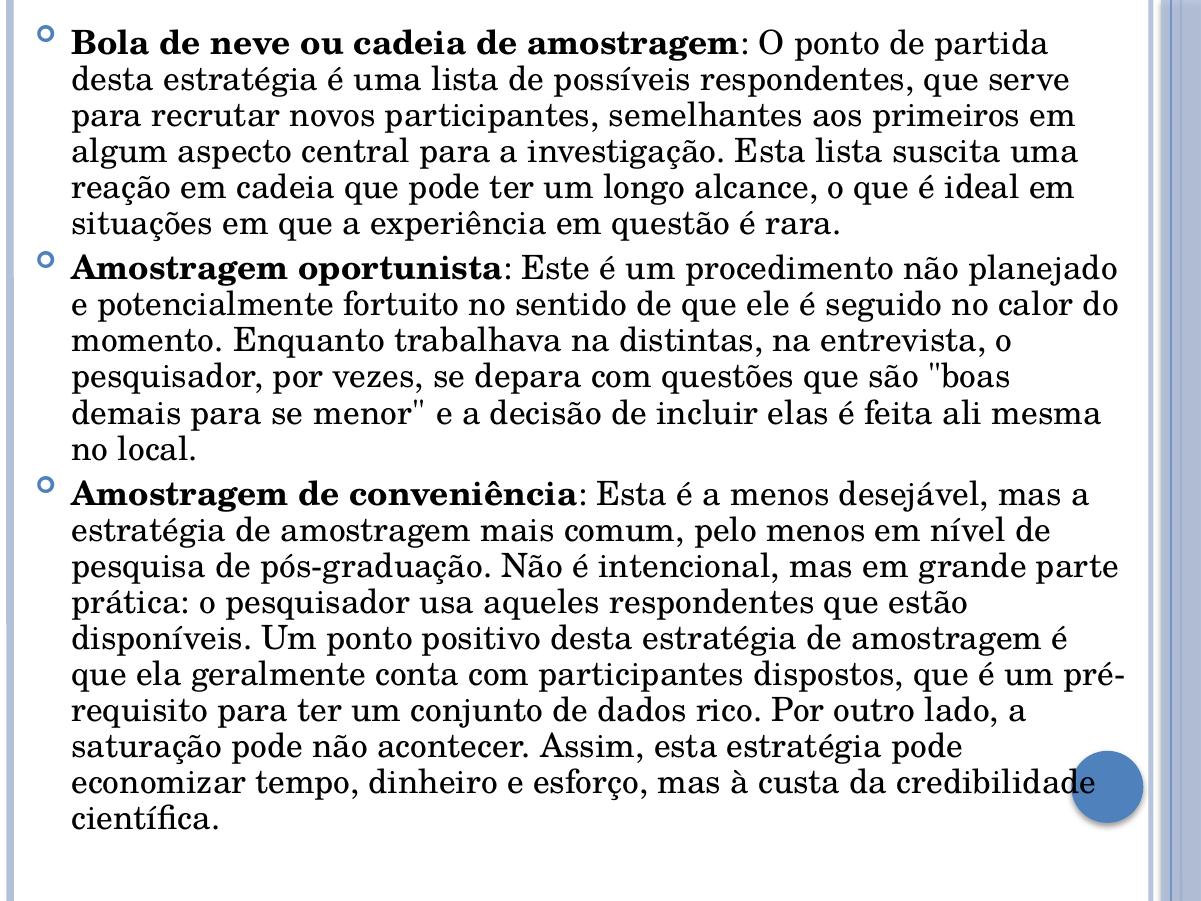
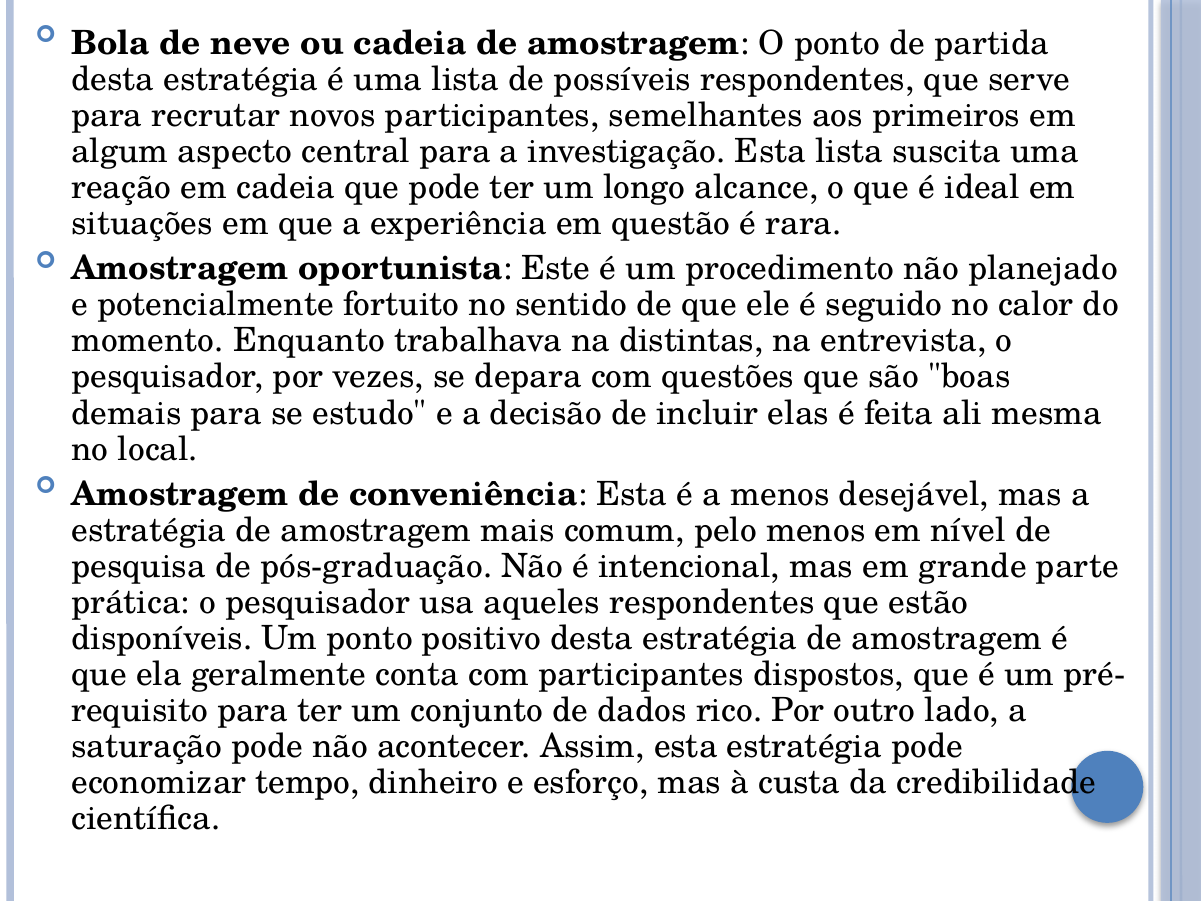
menor: menor -> estudo
